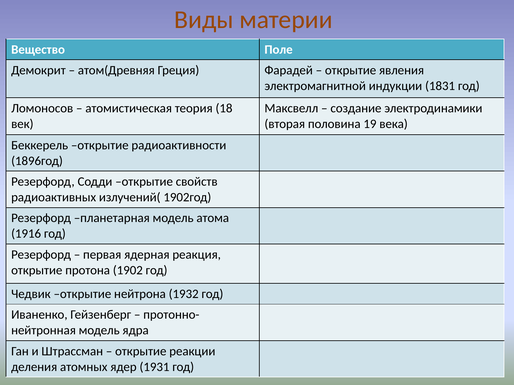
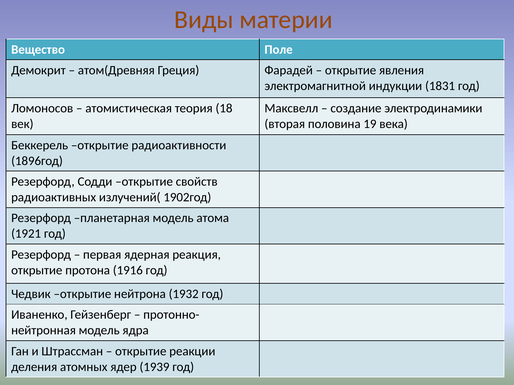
1916: 1916 -> 1921
1902: 1902 -> 1916
1931: 1931 -> 1939
